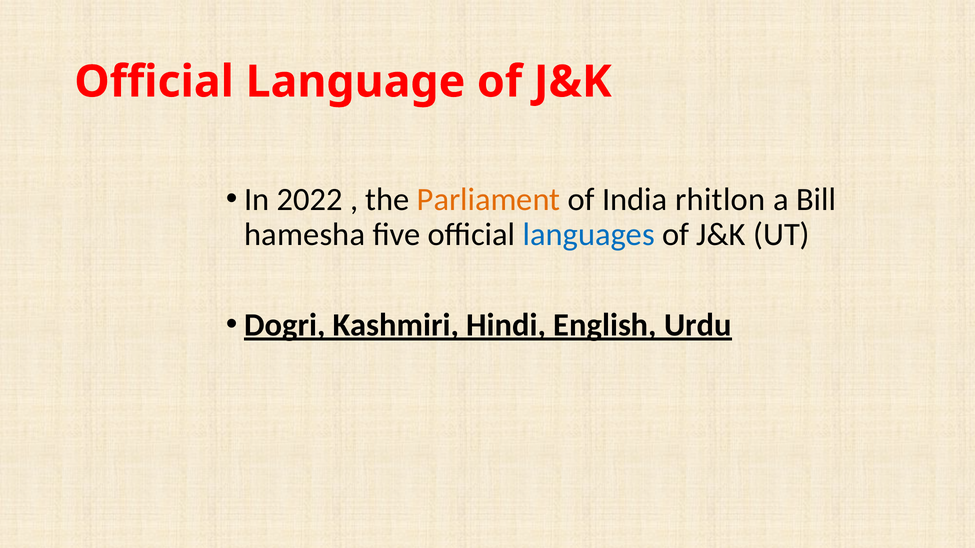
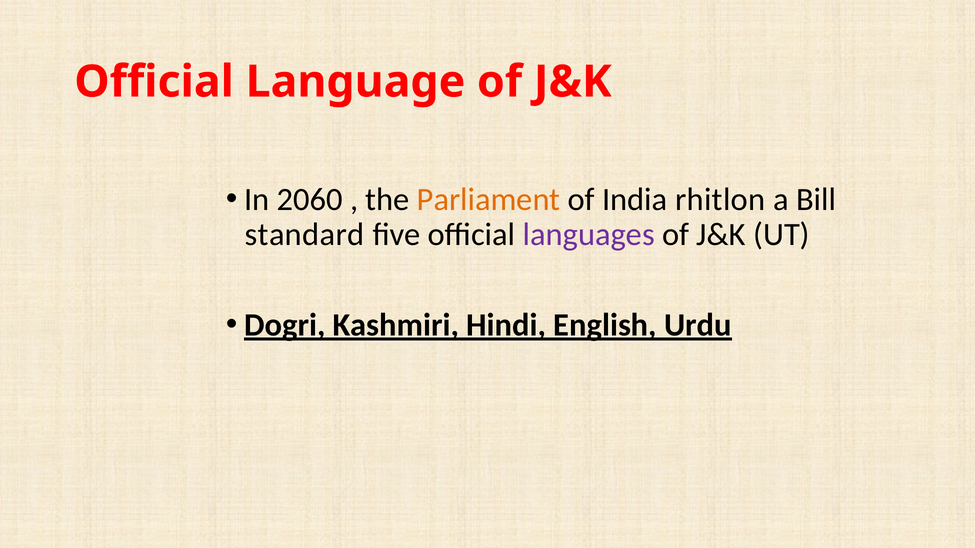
2022: 2022 -> 2060
hamesha: hamesha -> standard
languages colour: blue -> purple
